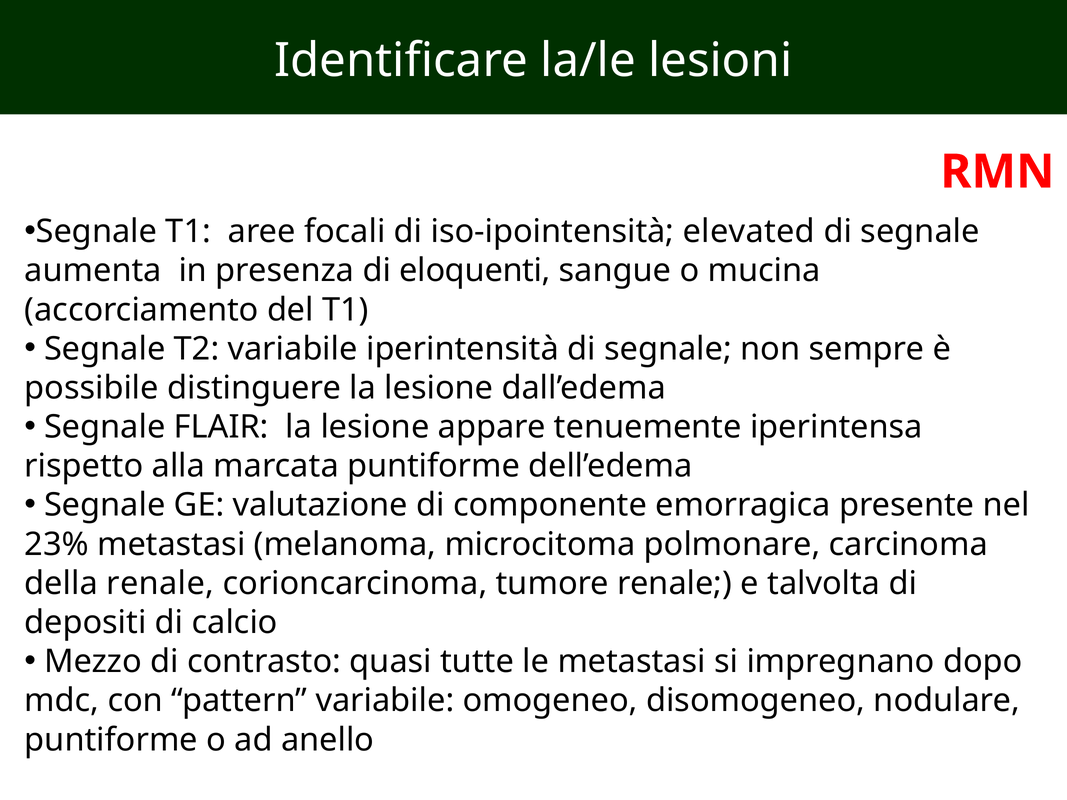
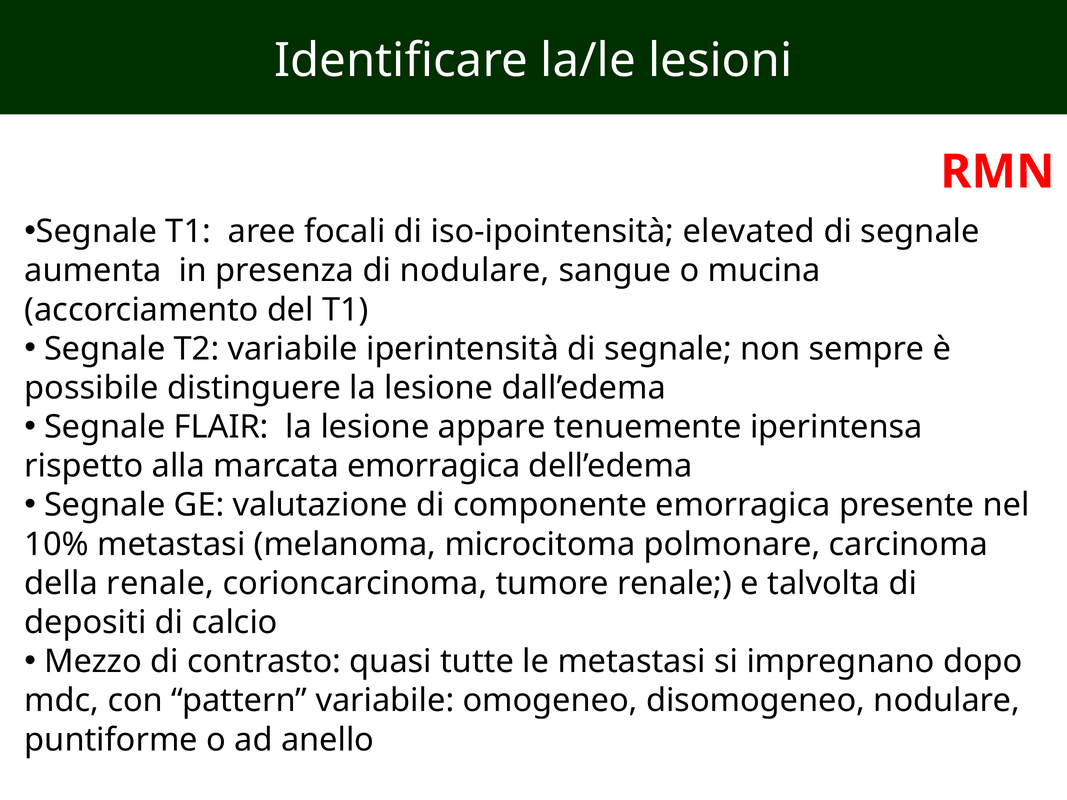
di eloquenti: eloquenti -> nodulare
marcata puntiforme: puntiforme -> emorragica
23%: 23% -> 10%
